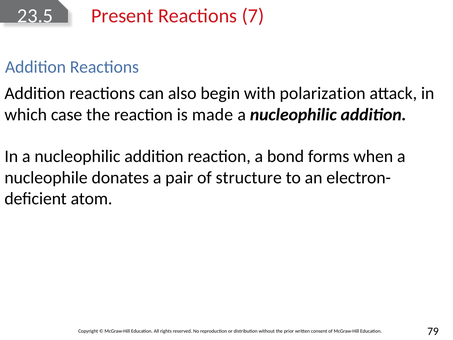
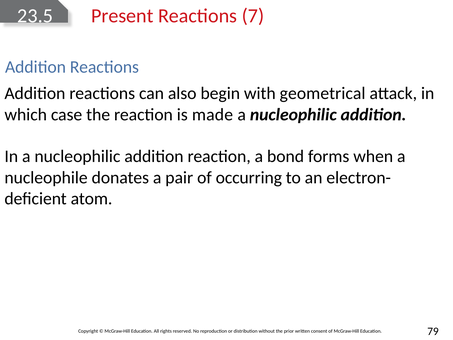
polarization: polarization -> geometrical
structure: structure -> occurring
